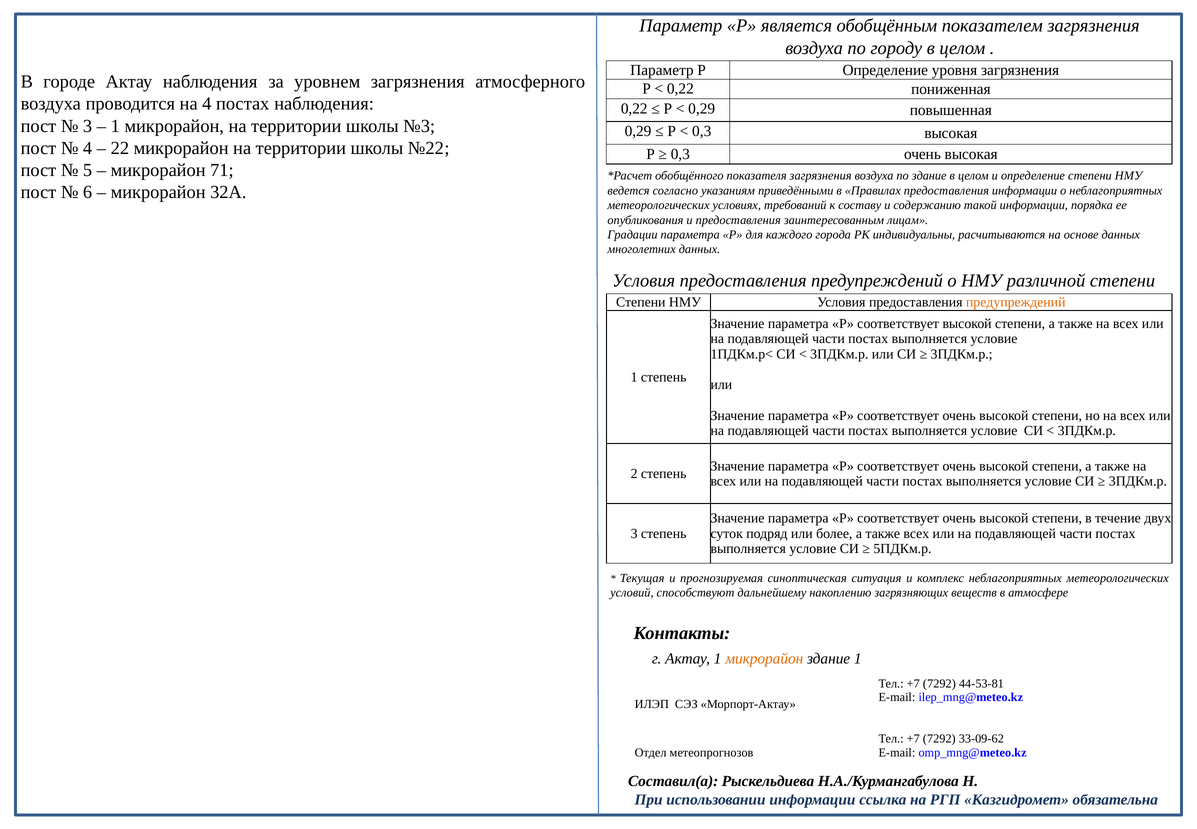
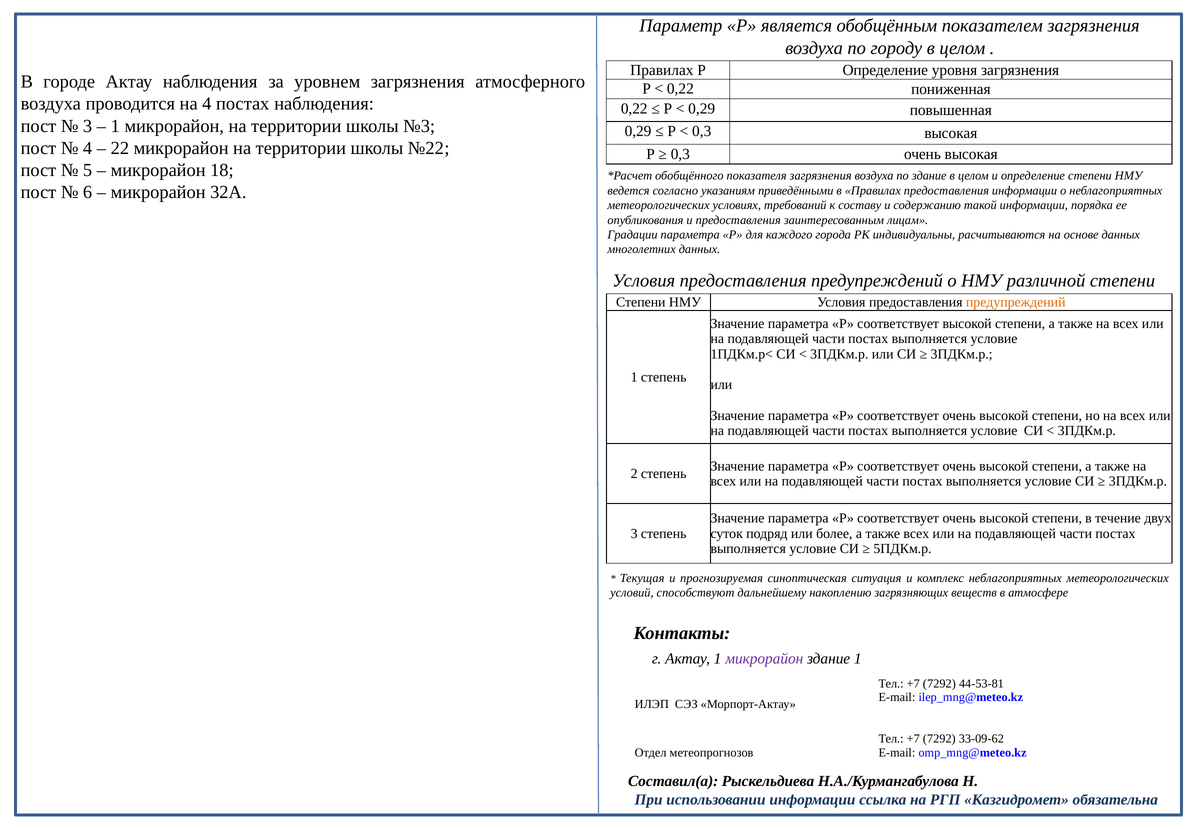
Параметр at (662, 70): Параметр -> Правилах
71: 71 -> 18
микрорайон at (764, 658) colour: orange -> purple
